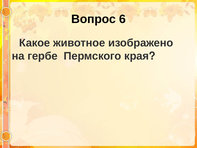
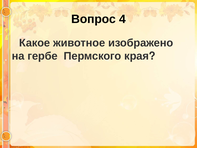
6: 6 -> 4
